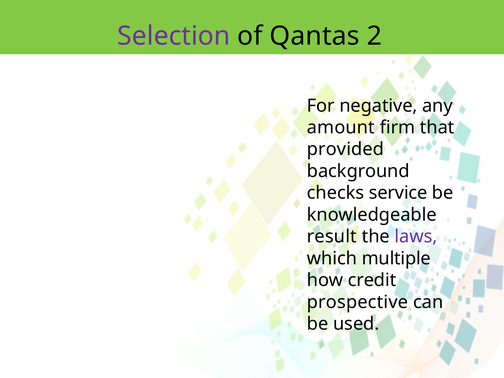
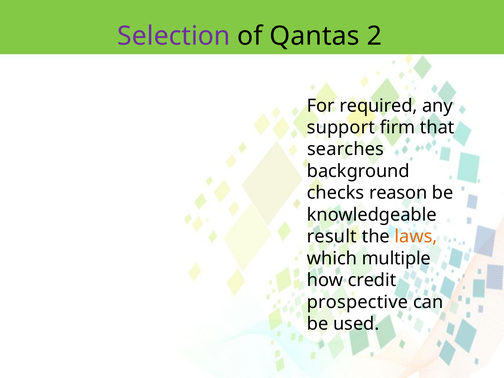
negative: negative -> required
amount: amount -> support
provided: provided -> searches
service: service -> reason
laws colour: purple -> orange
